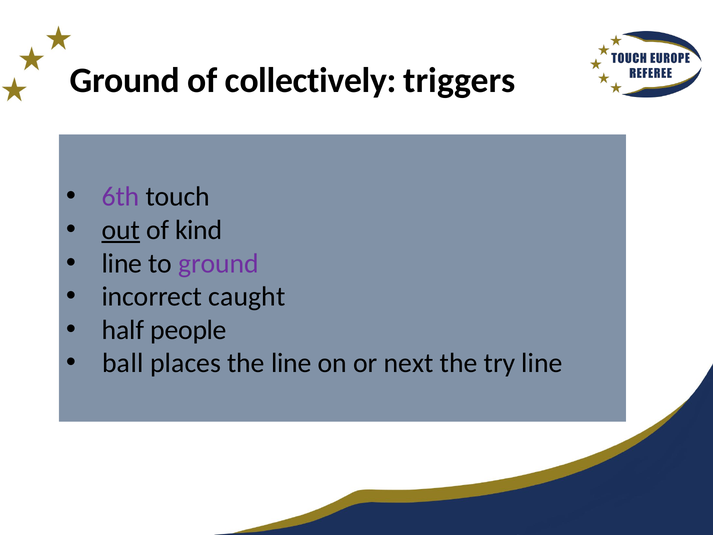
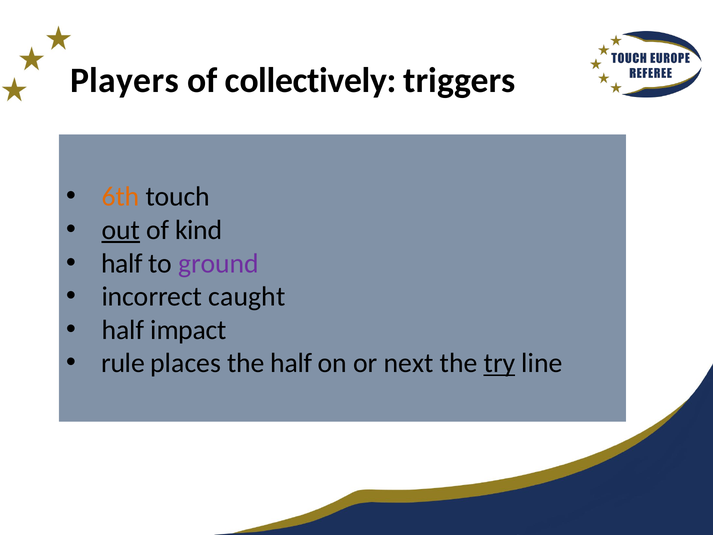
Ground at (125, 81): Ground -> Players
6th colour: purple -> orange
line at (122, 263): line -> half
people: people -> impact
ball: ball -> rule
the line: line -> half
try underline: none -> present
